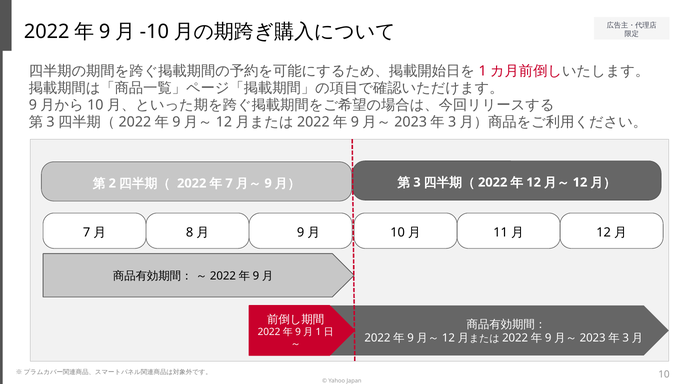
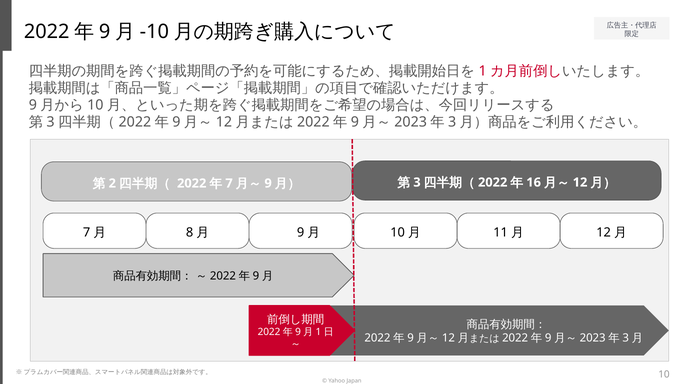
12 at (534, 183): 12 -> 16
